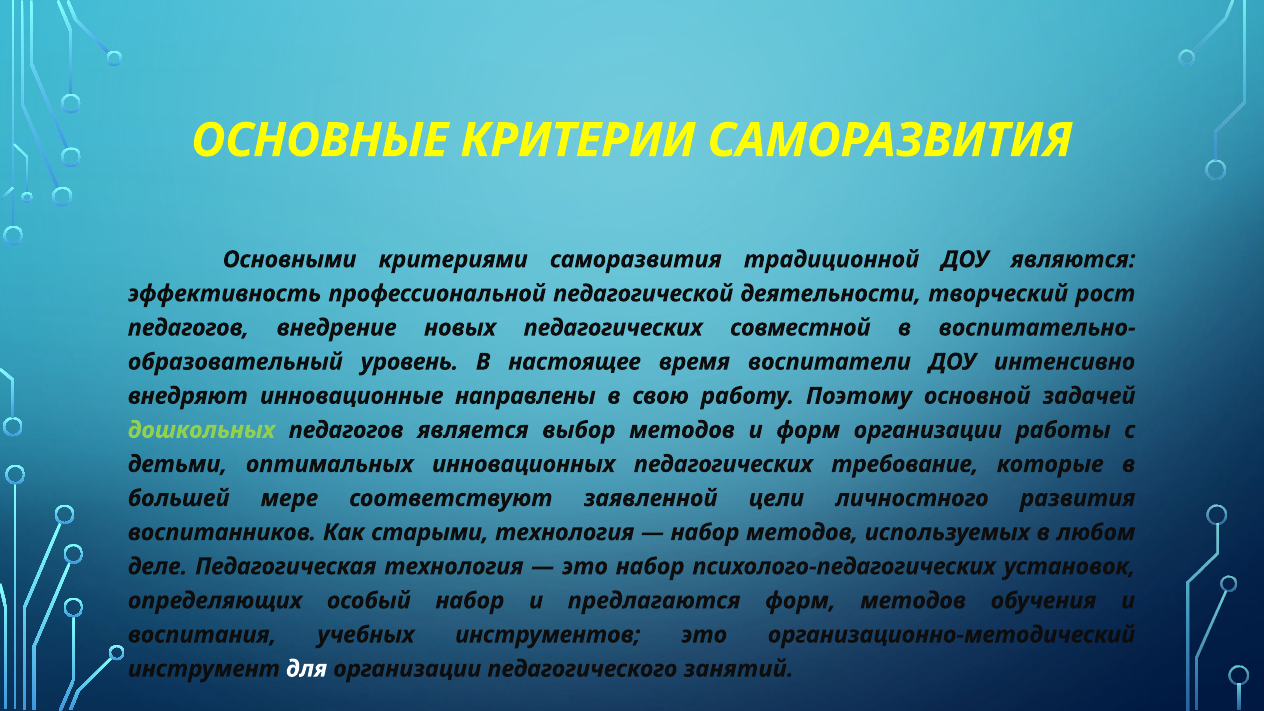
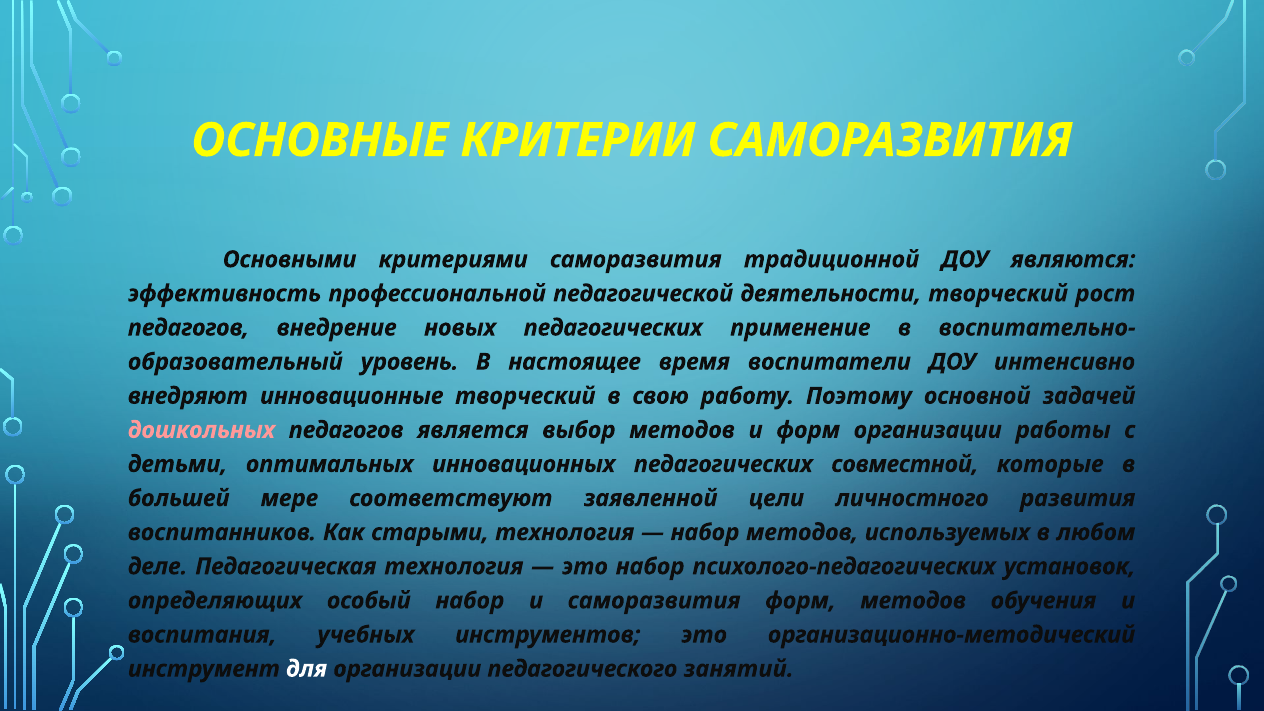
совместной: совместной -> применение
инновационные направлены: направлены -> творческий
дошкольных colour: light green -> pink
требование: требование -> совместной
и предлагаются: предлагаются -> саморазвития
